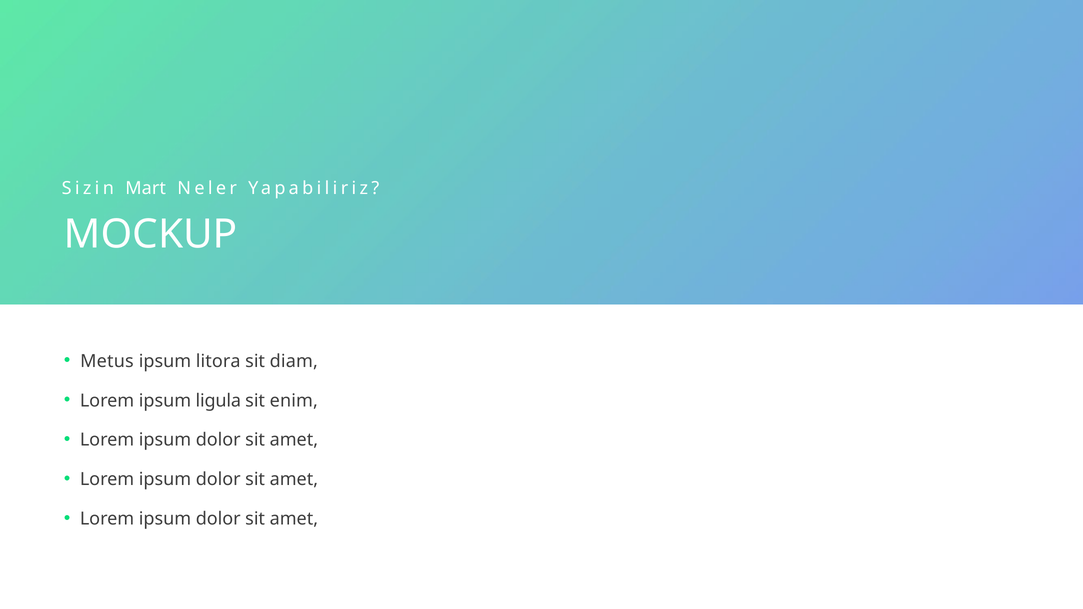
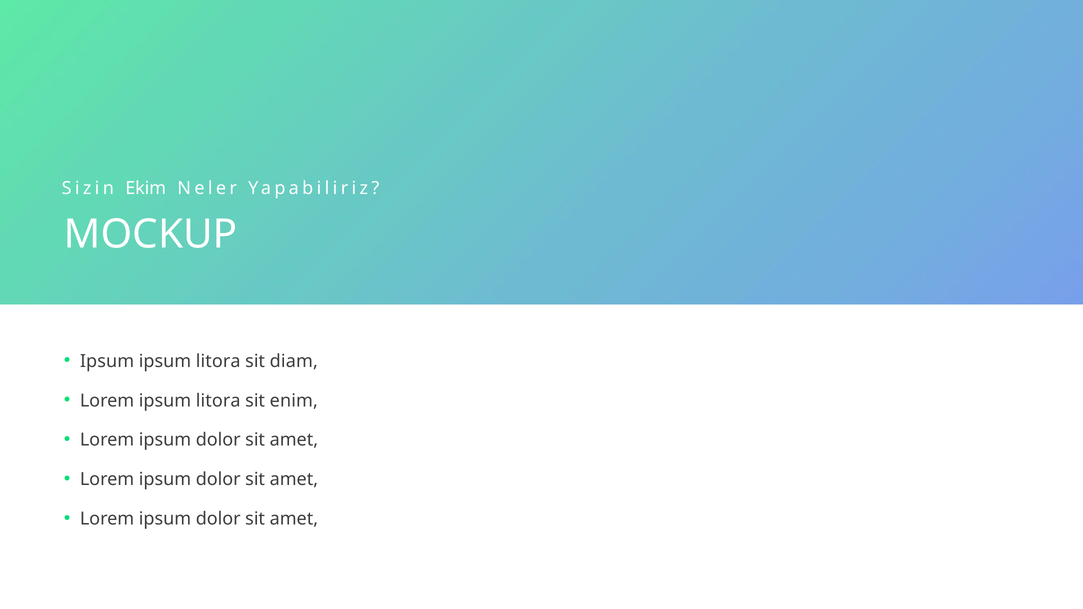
Mart: Mart -> Ekim
Metus at (107, 361): Metus -> Ipsum
Lorem ipsum ligula: ligula -> litora
